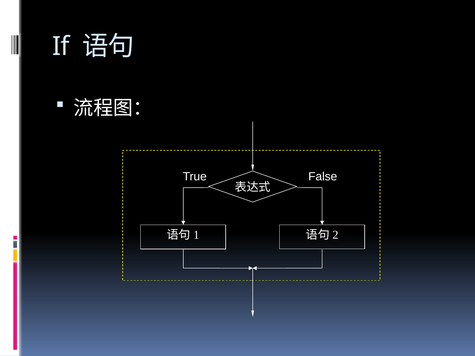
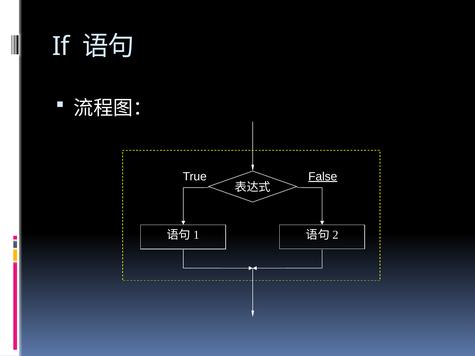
False underline: none -> present
